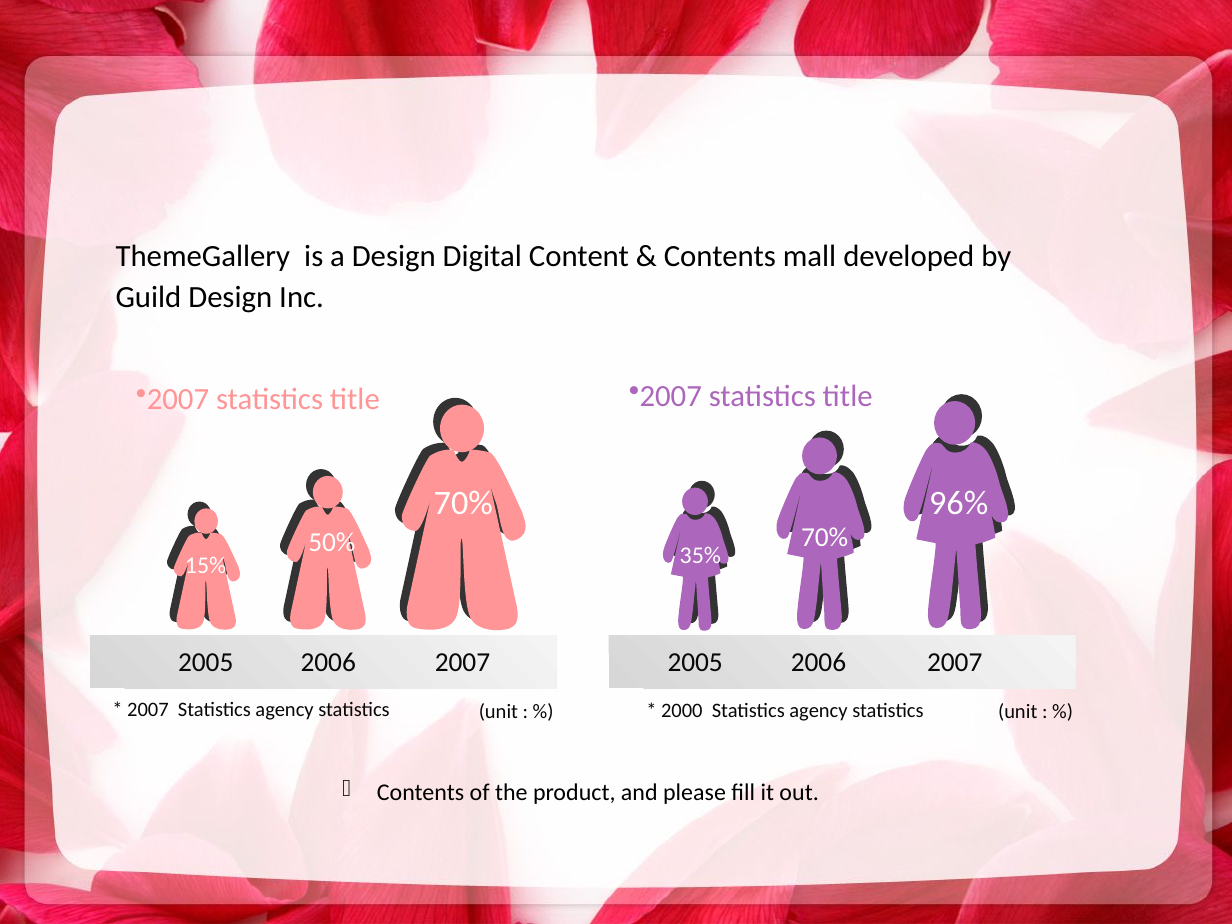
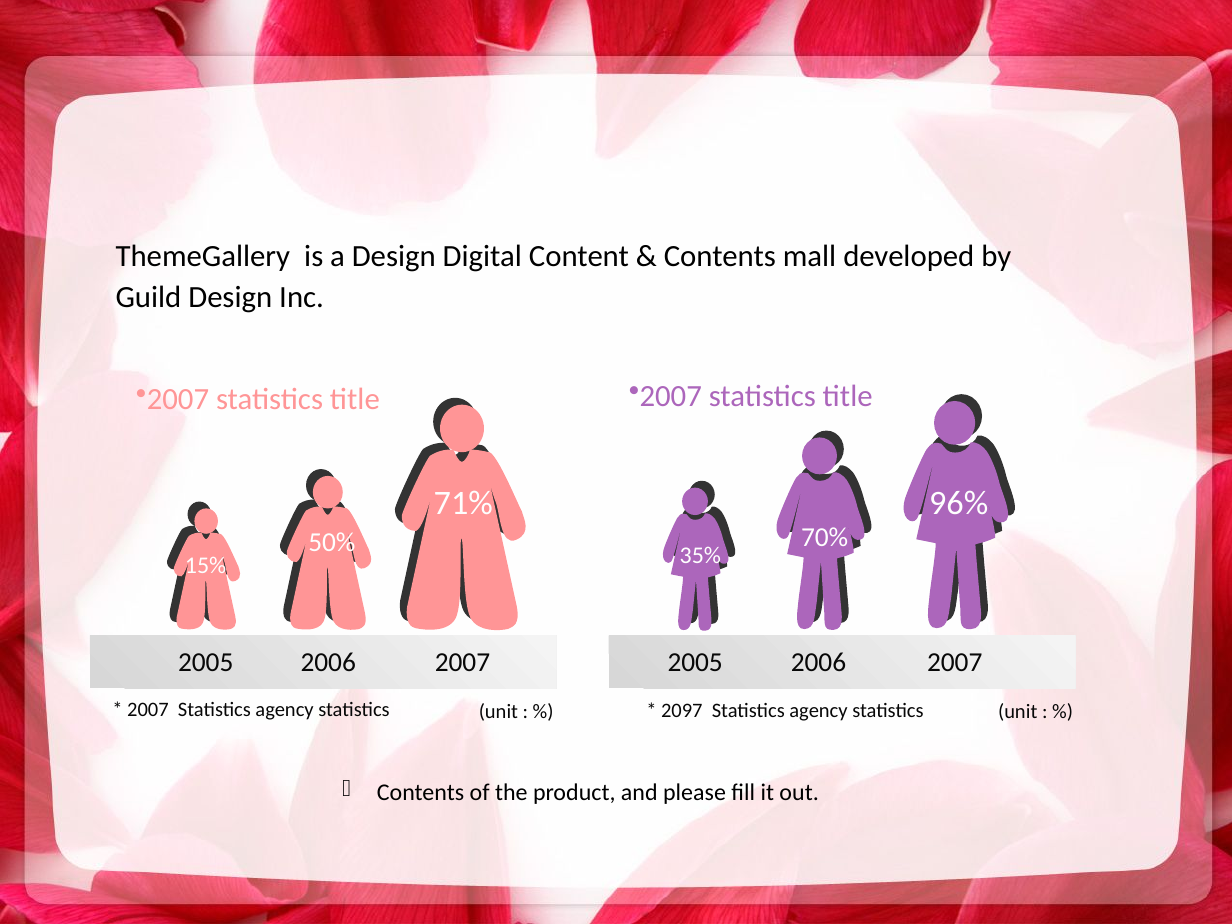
70% at (463, 504): 70% -> 71%
2000: 2000 -> 2097
